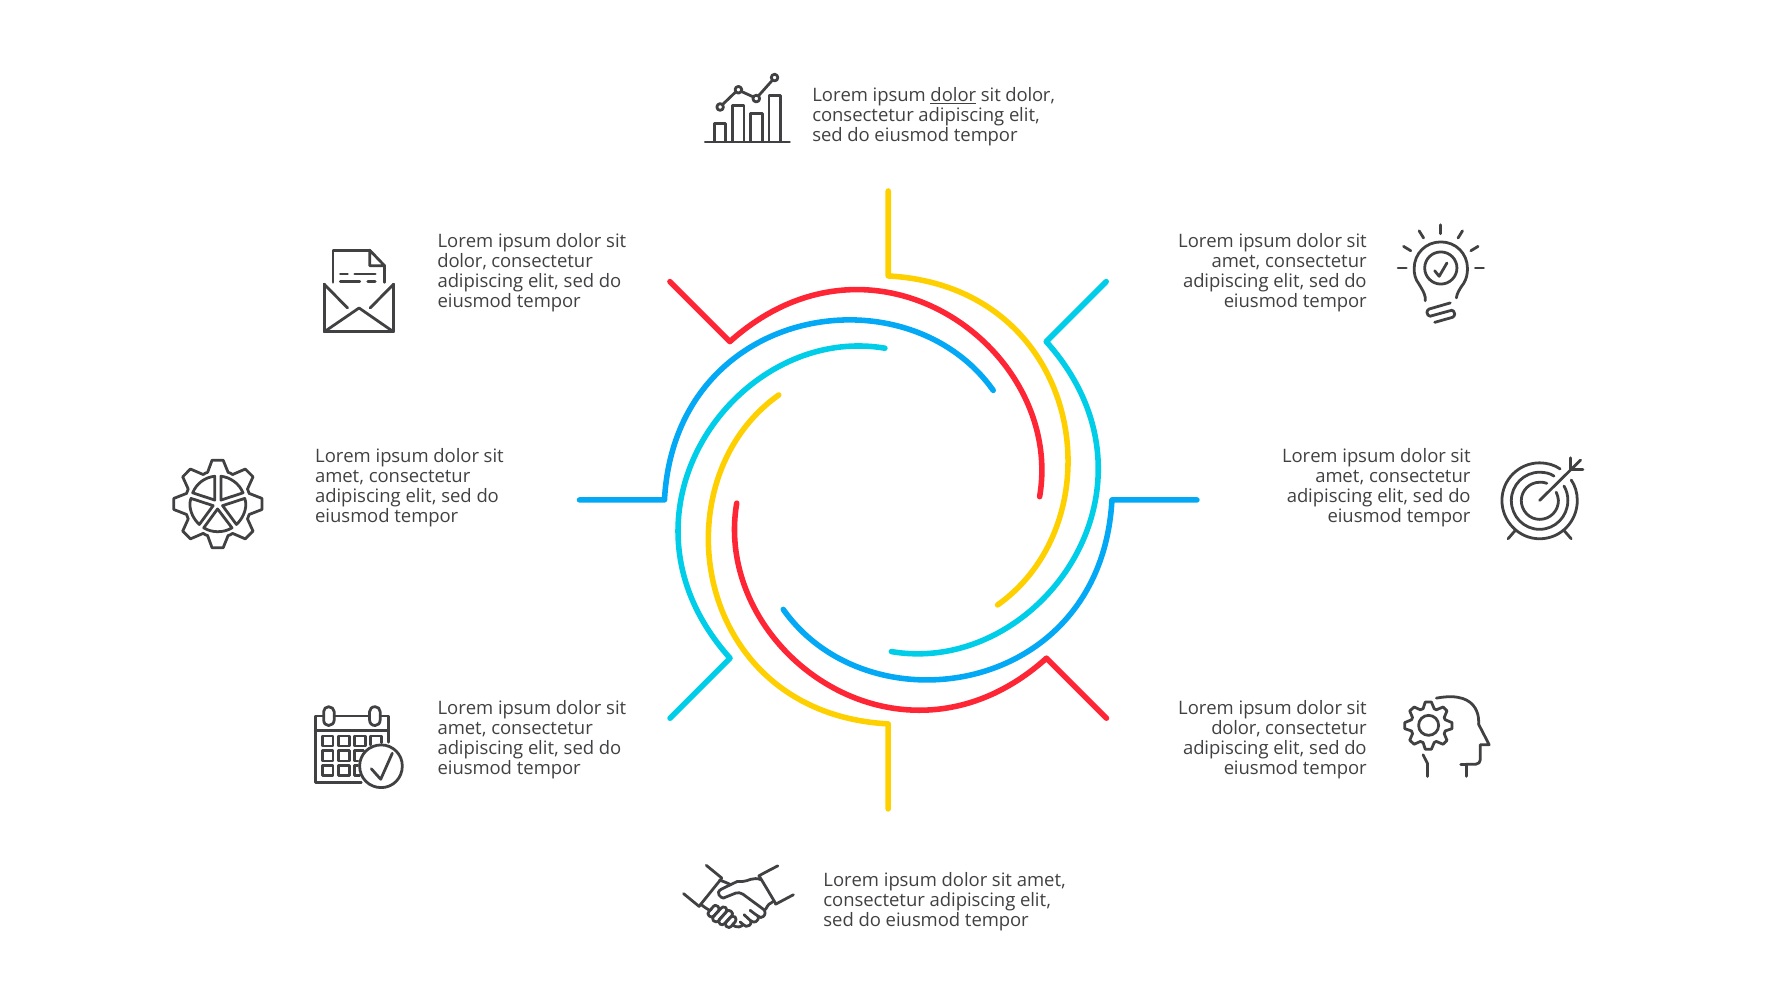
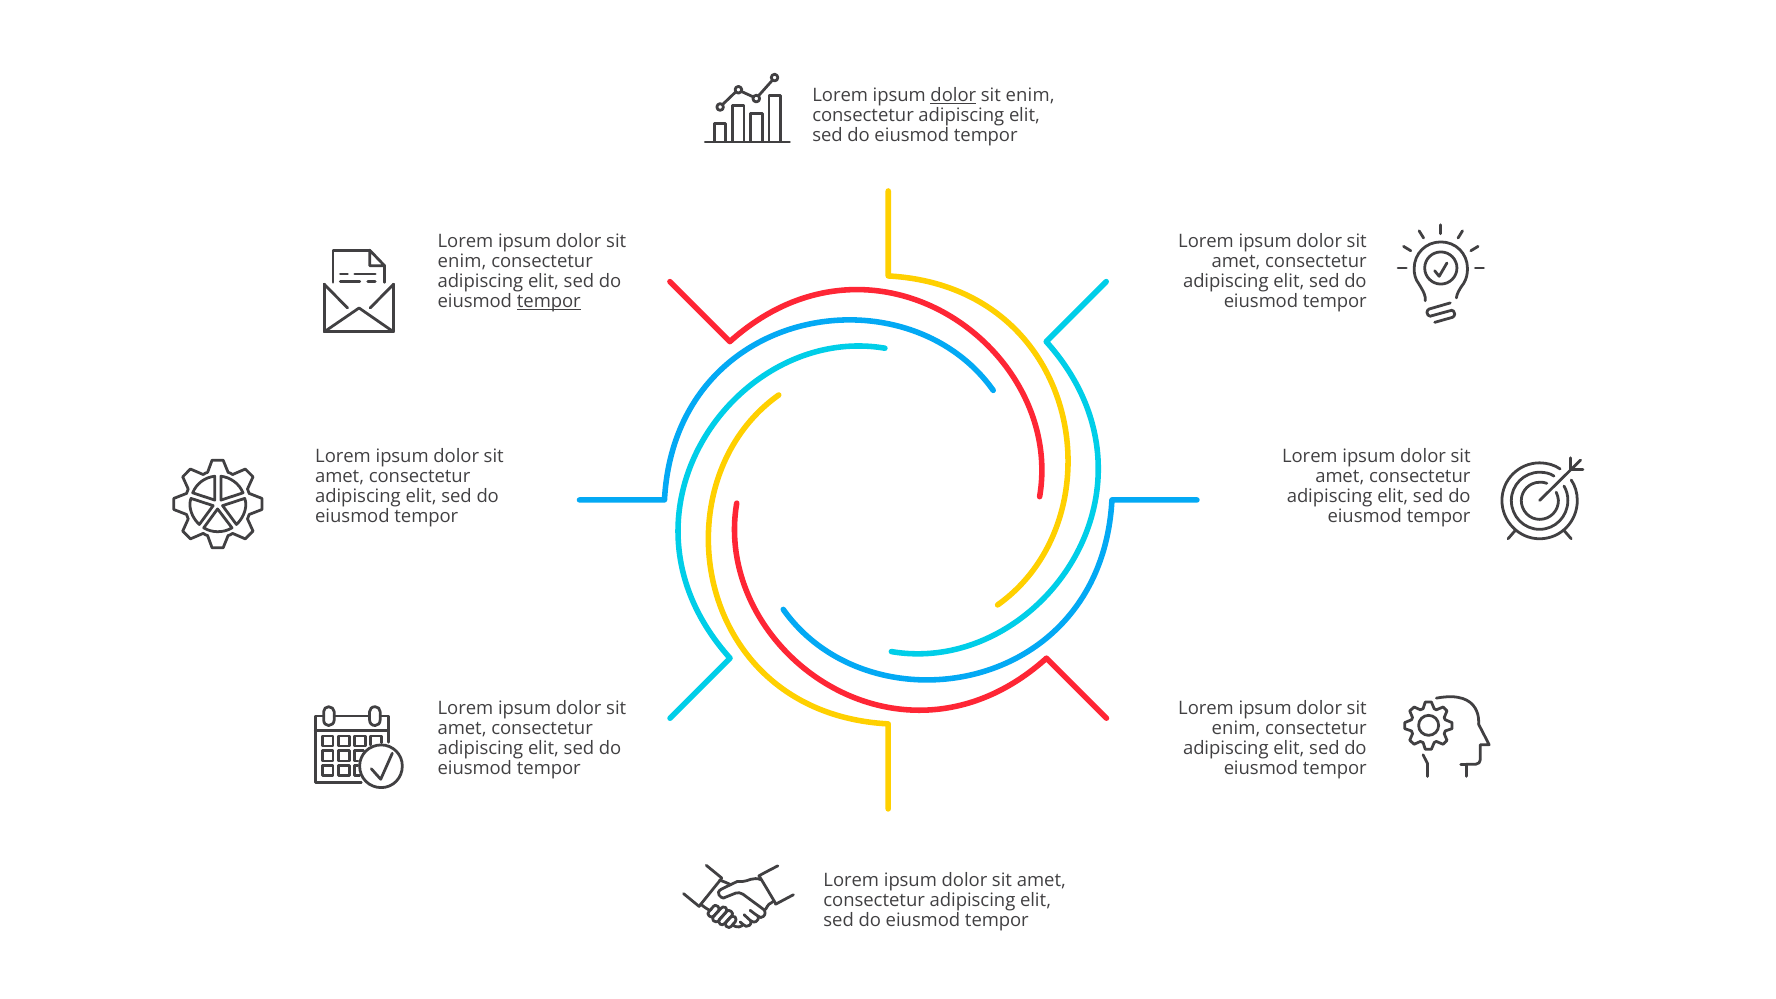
dolor at (1030, 96): dolor -> enim
dolor at (462, 261): dolor -> enim
tempor at (549, 302) underline: none -> present
dolor at (1236, 728): dolor -> enim
